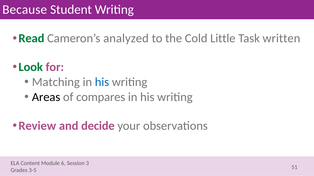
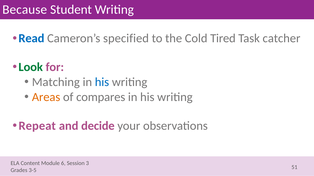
Read colour: green -> blue
analyzed: analyzed -> specified
Little: Little -> Tired
written: written -> catcher
Areas colour: black -> orange
Review: Review -> Repeat
